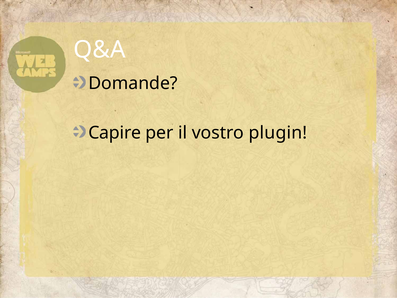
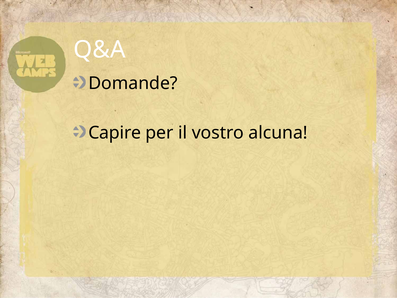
plugin: plugin -> alcuna
